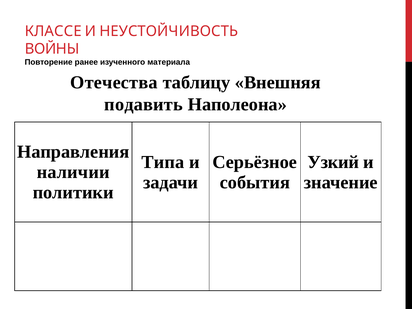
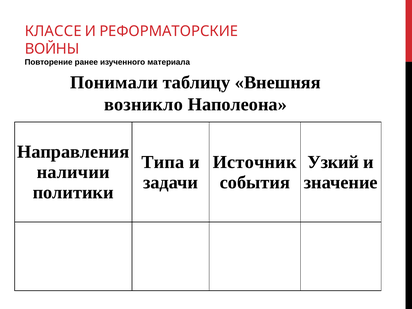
НЕУСТОЙЧИВОСТЬ: НЕУСТОЙЧИВОСТЬ -> РЕФОРМАТОРСКИЕ
Отечества: Отечества -> Понимали
подавить: подавить -> возникло
Серьёзное: Серьёзное -> Источник
